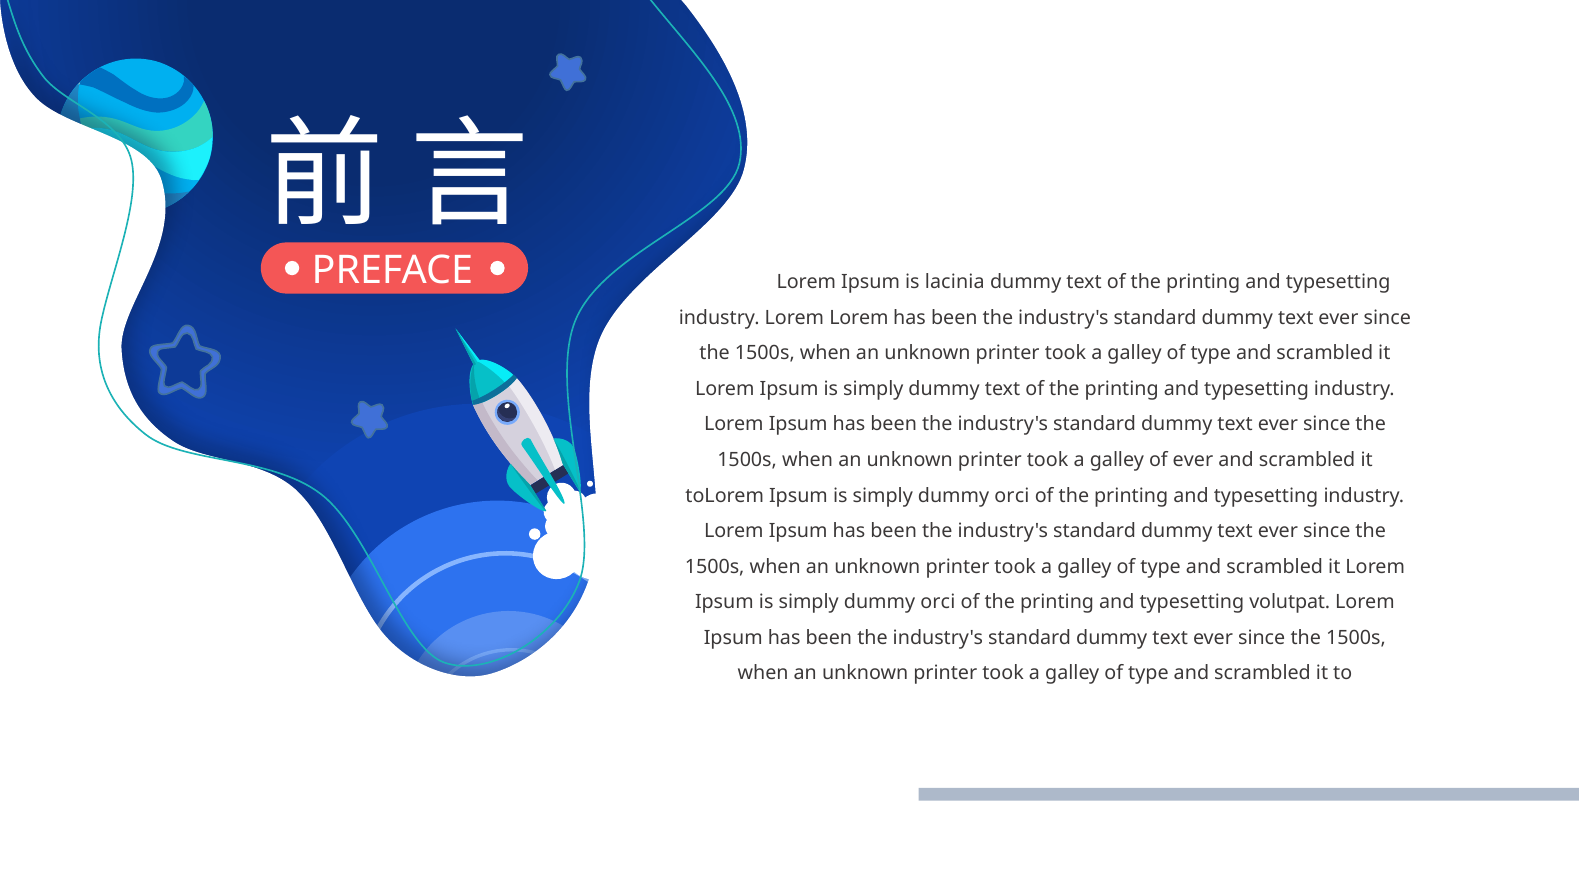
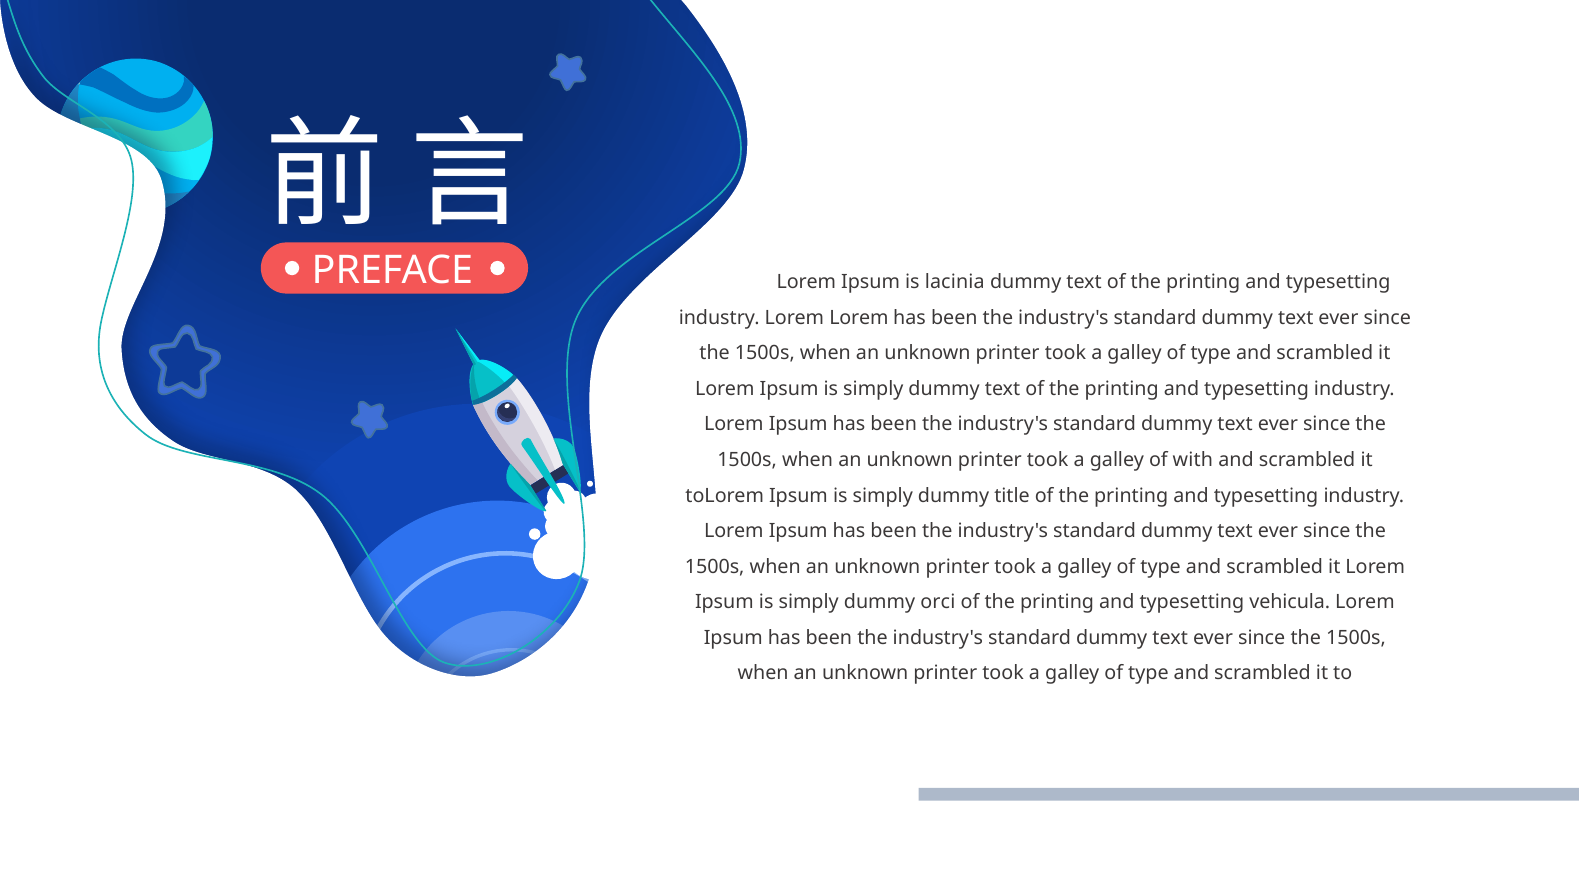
of ever: ever -> with
orci at (1012, 496): orci -> title
volutpat: volutpat -> vehicula
